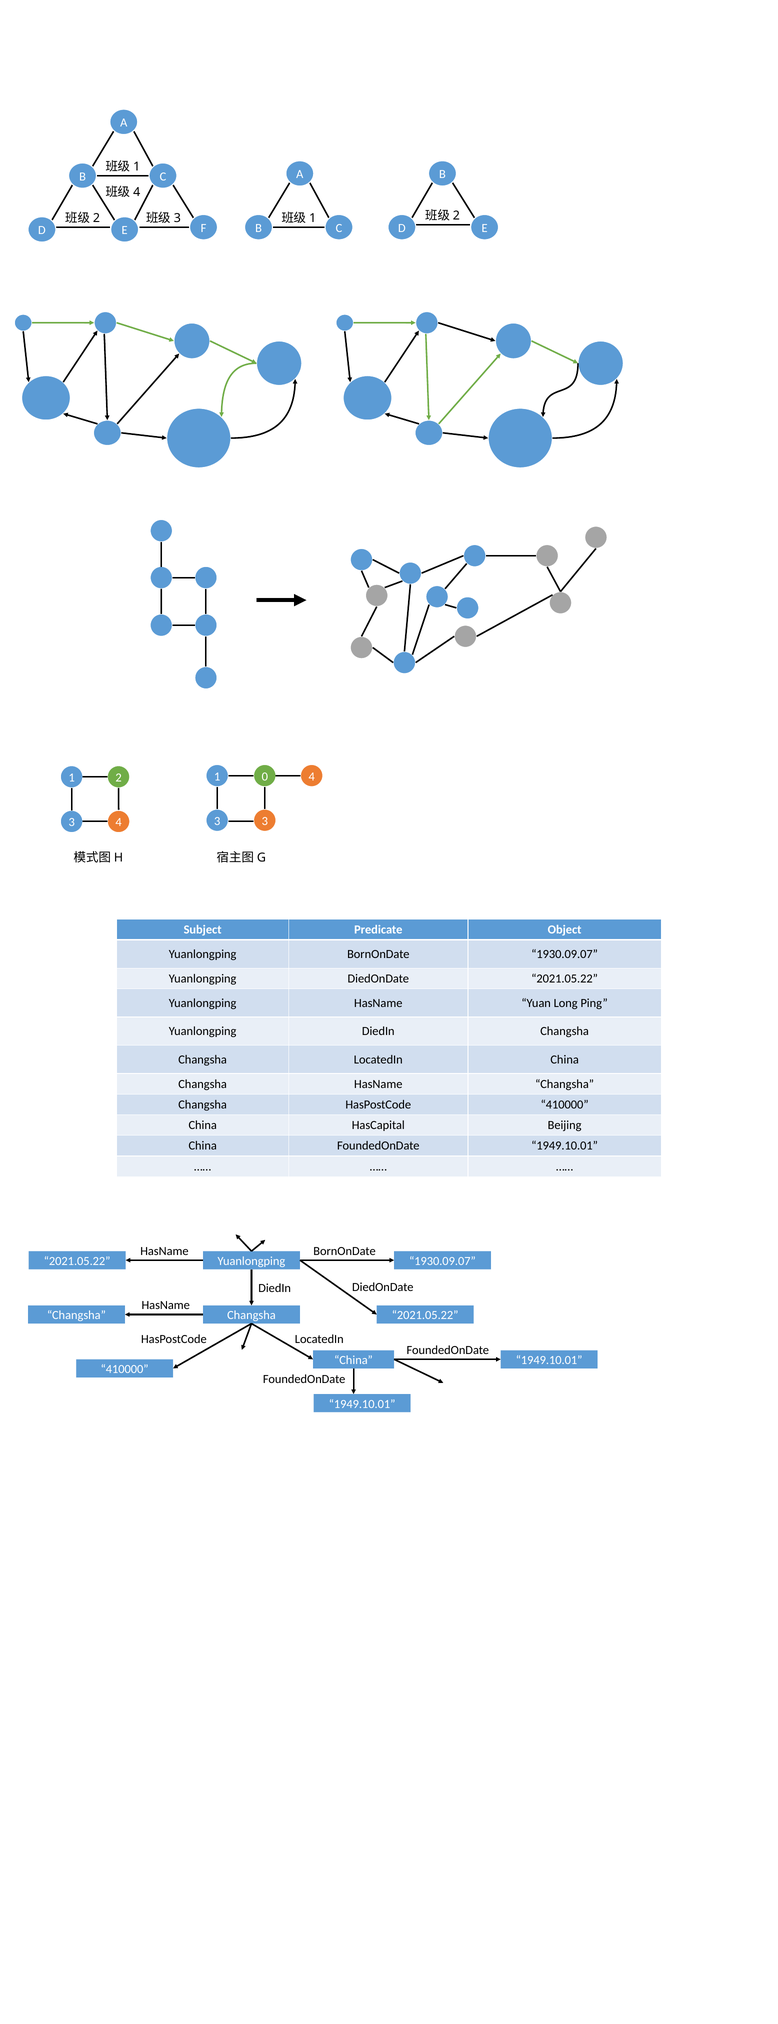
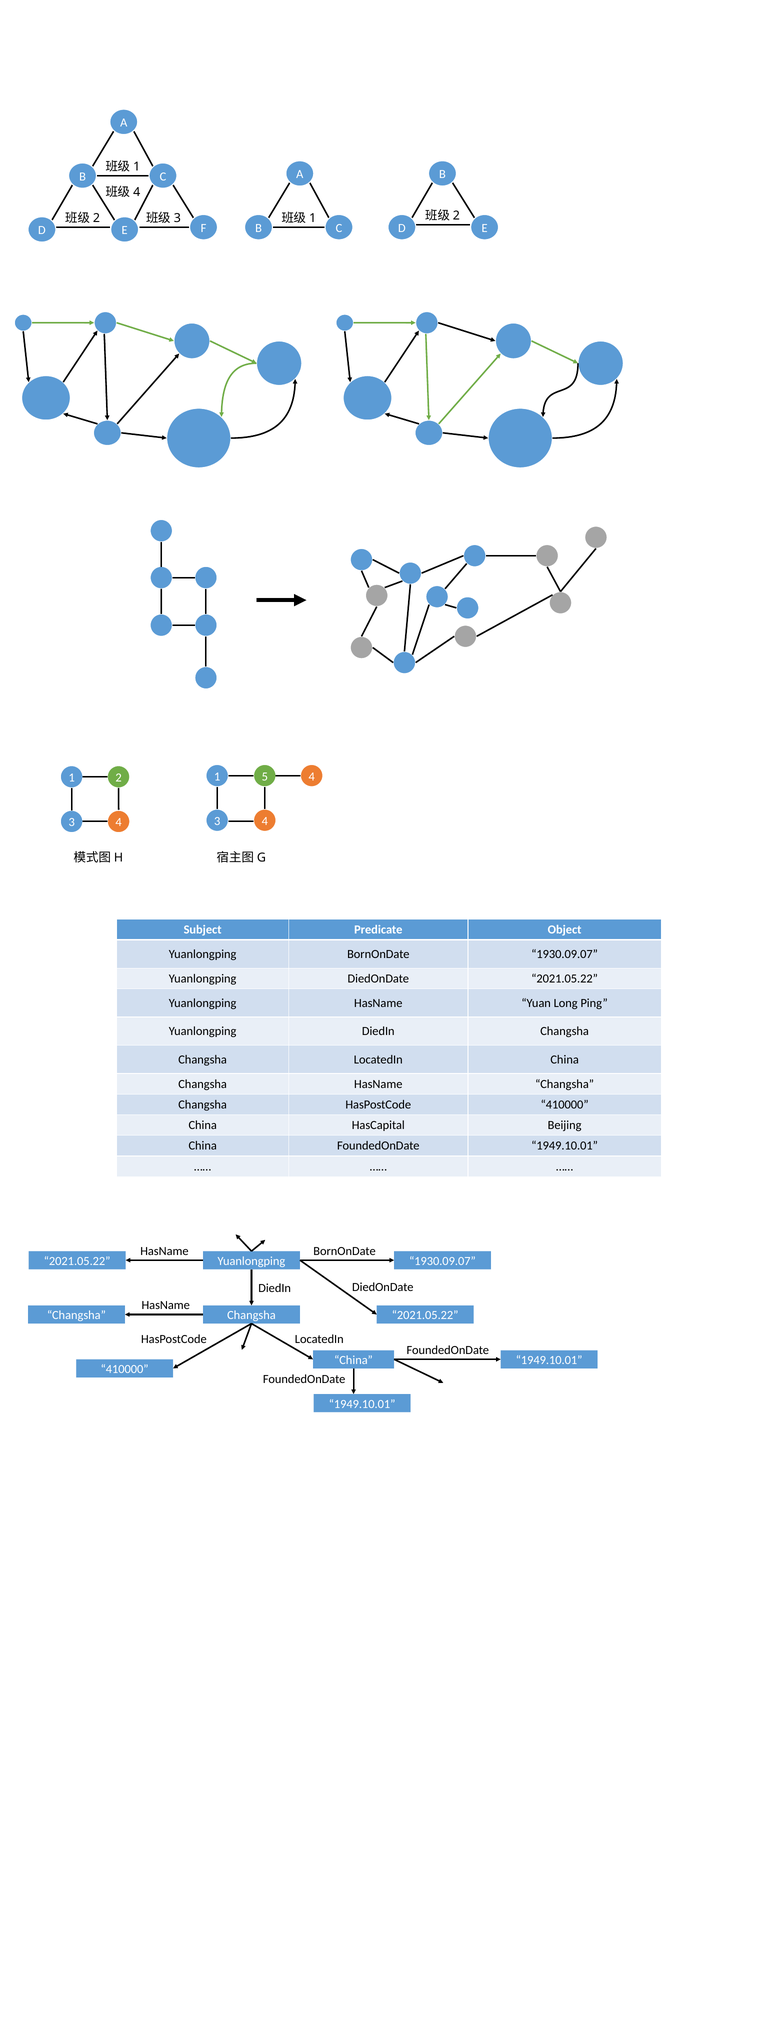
0: 0 -> 5
3 3: 3 -> 4
